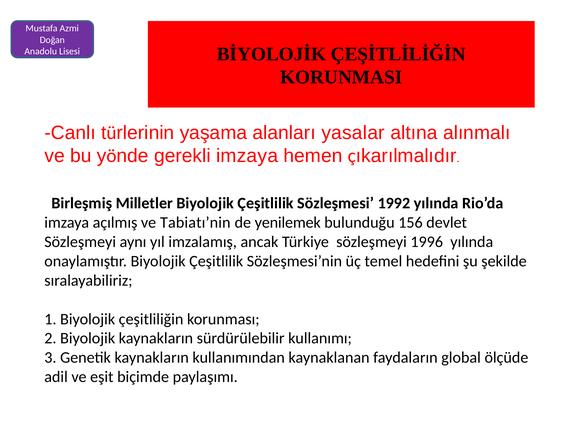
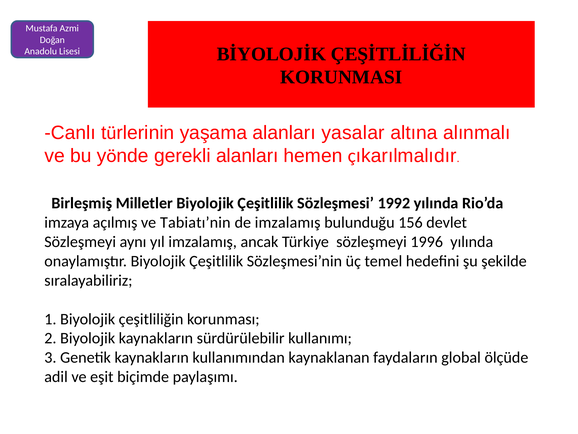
gerekli imzaya: imzaya -> alanları
de yenilemek: yenilemek -> imzalamış
